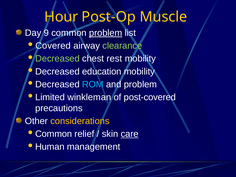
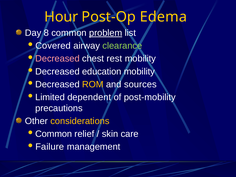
Muscle: Muscle -> Edema
9: 9 -> 8
Decreased at (57, 59) colour: light green -> pink
ROM colour: light blue -> yellow
and problem: problem -> sources
winkleman: winkleman -> dependent
post-covered: post-covered -> post-mobility
care underline: present -> none
Human: Human -> Failure
